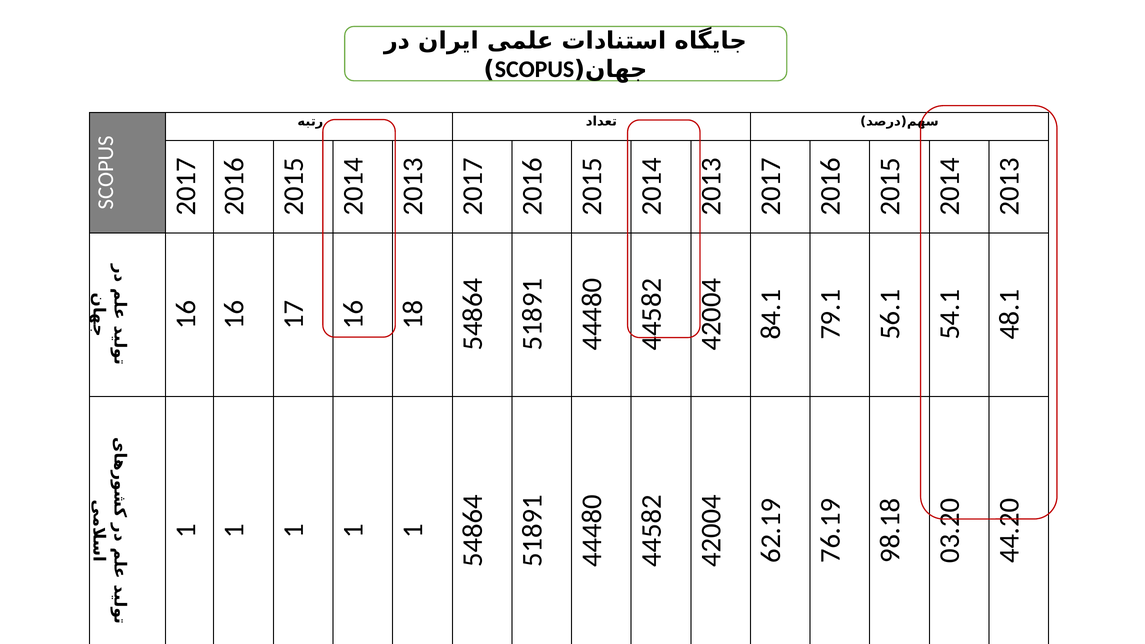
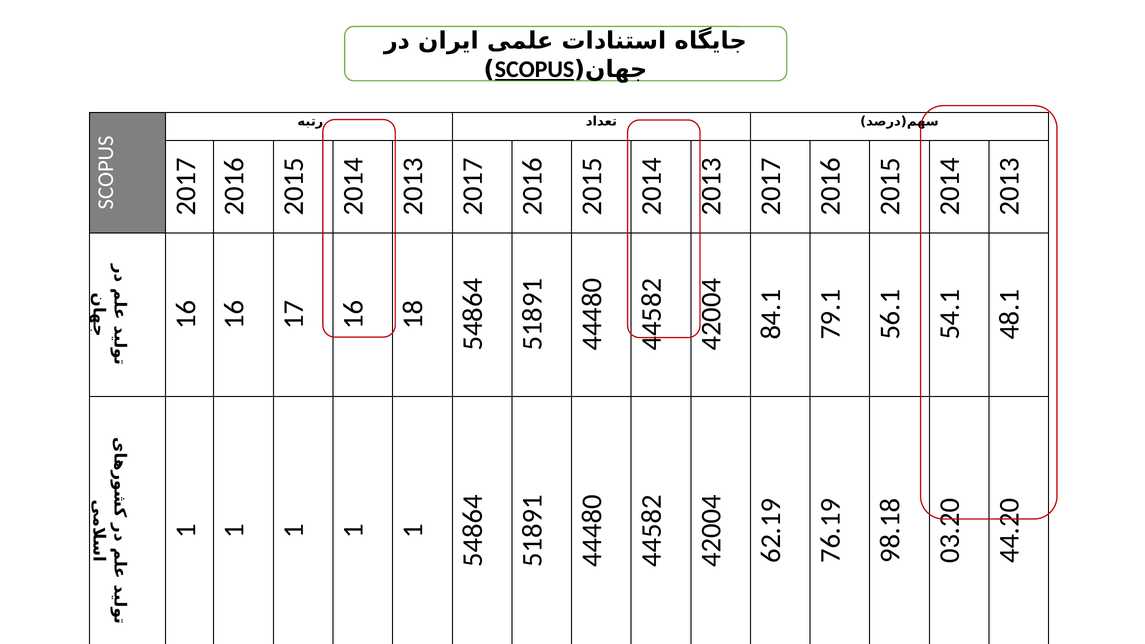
SCOPUS underline: none -> present
